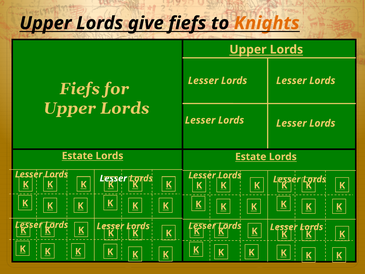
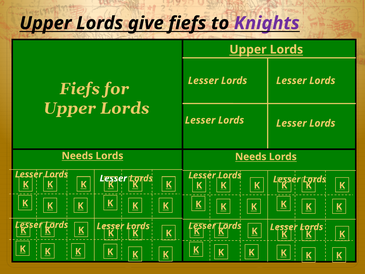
Knights colour: orange -> purple
Estate at (77, 156): Estate -> Needs
Estate at (251, 157): Estate -> Needs
